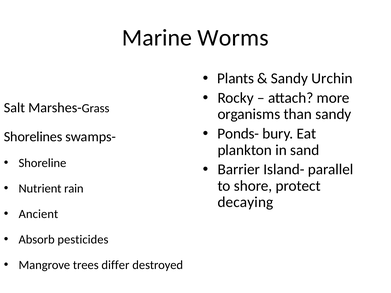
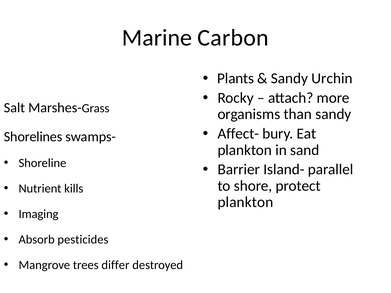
Worms: Worms -> Carbon
Ponds-: Ponds- -> Affect-
rain: rain -> kills
decaying at (245, 202): decaying -> plankton
Ancient: Ancient -> Imaging
